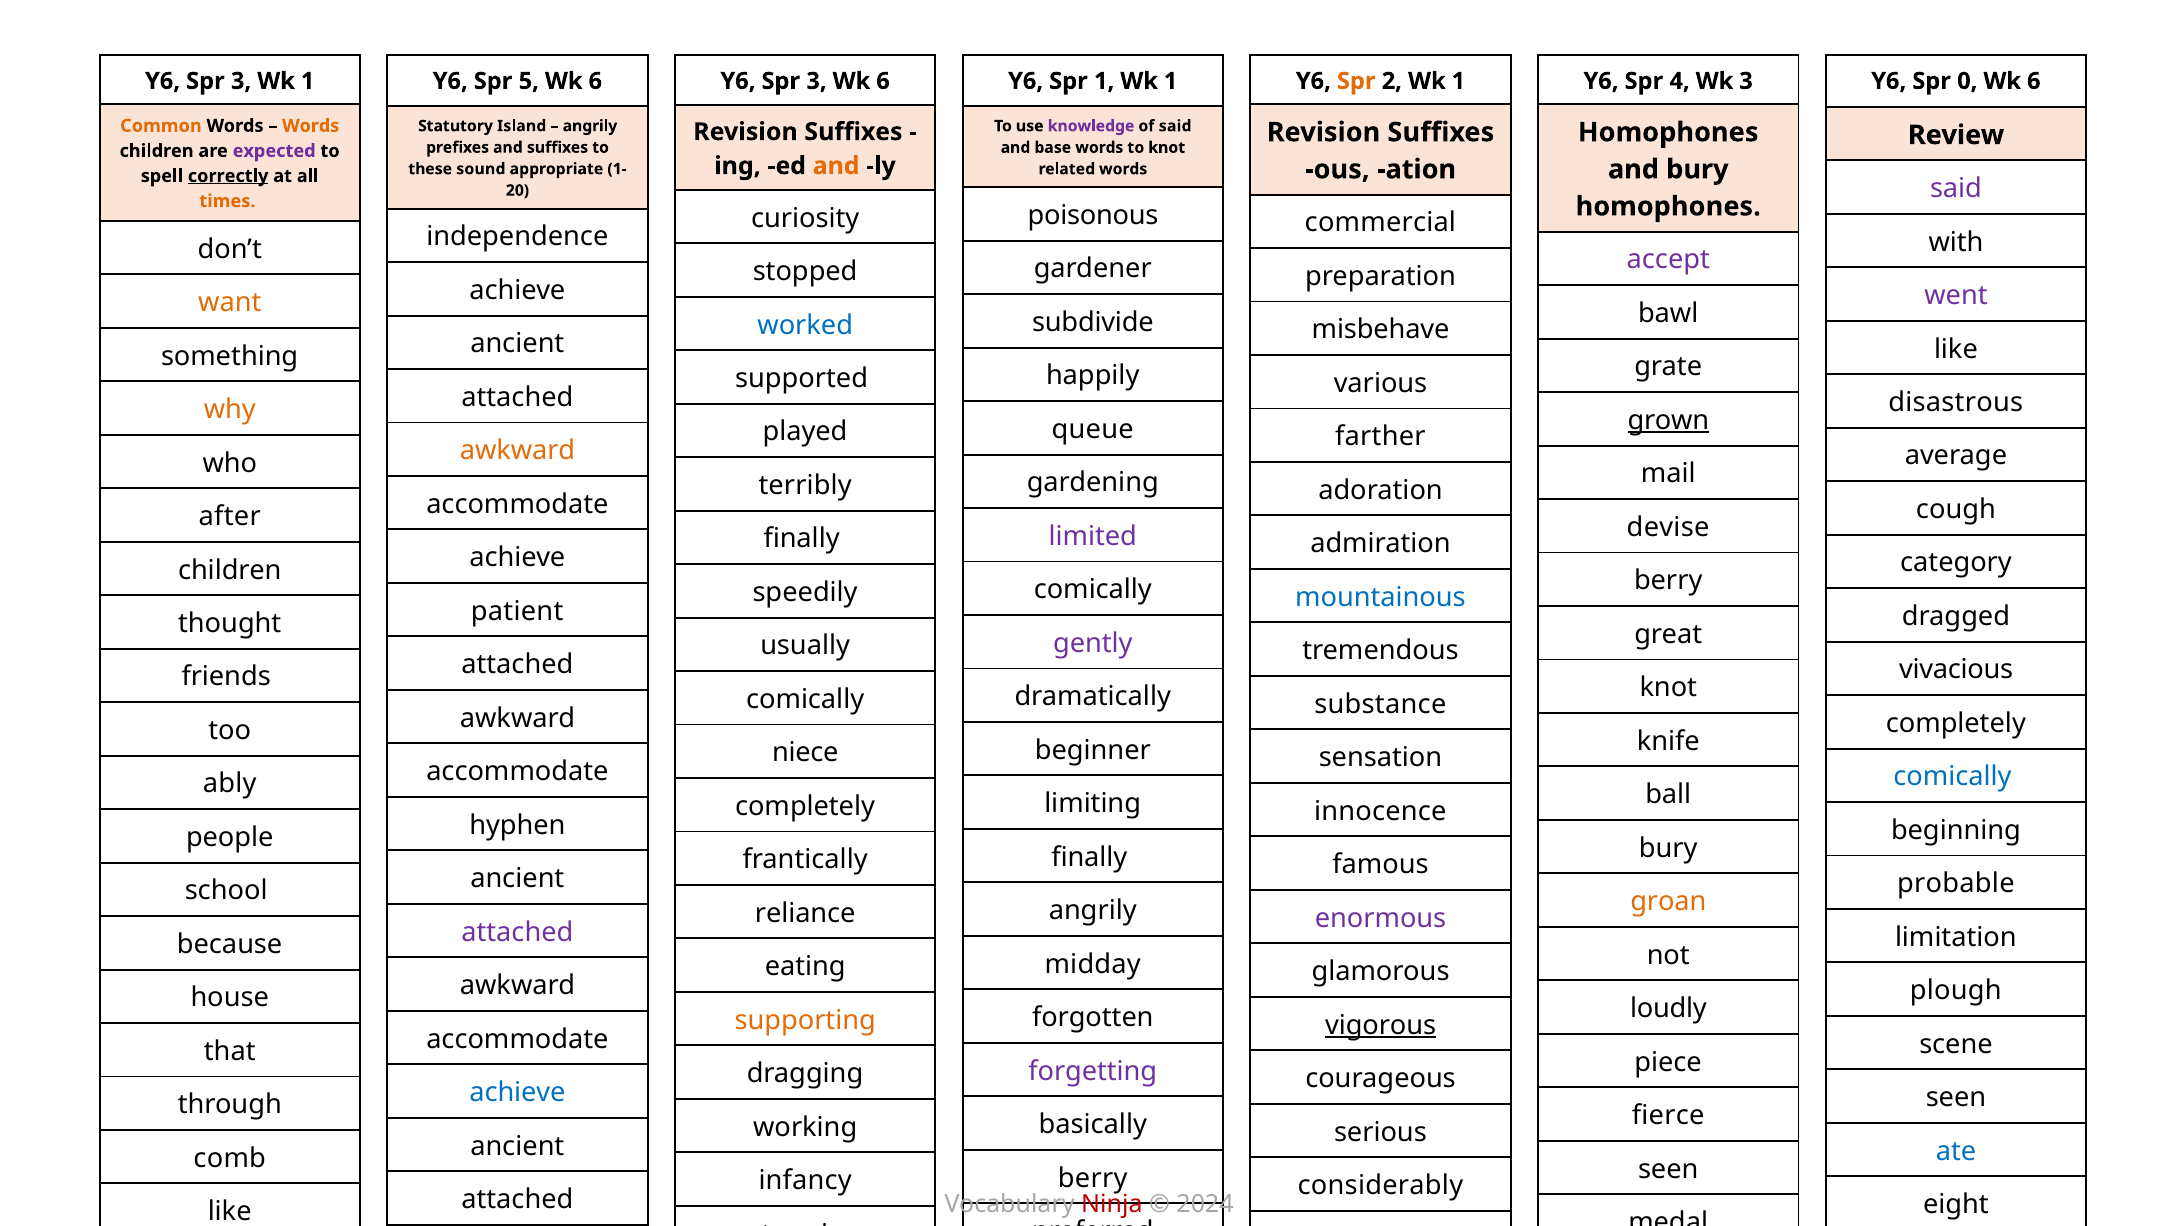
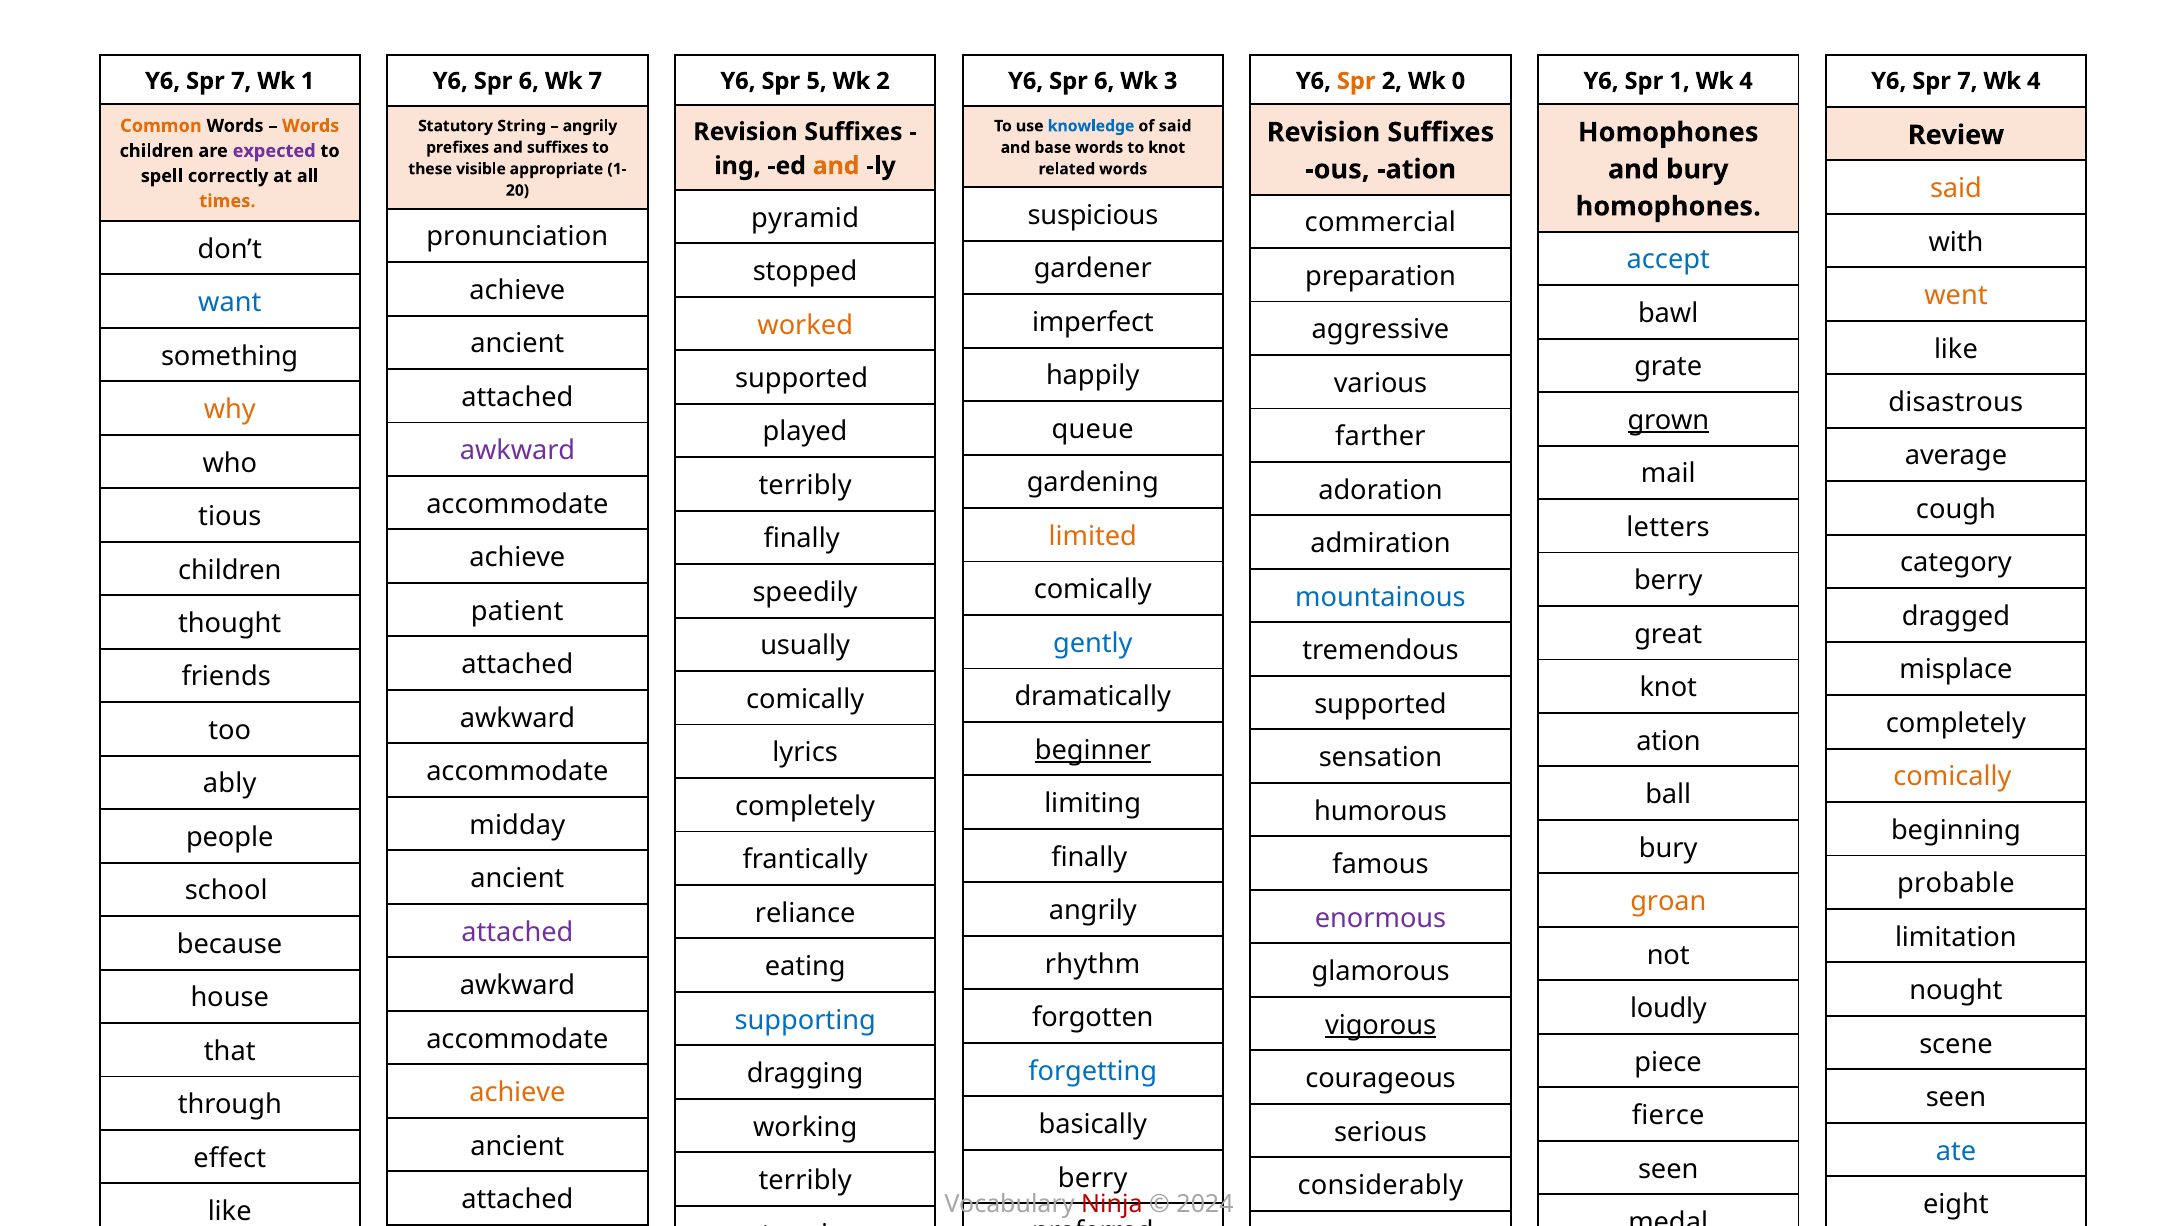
3 at (241, 81): 3 -> 7
5 at (529, 81): 5 -> 6
6 at (595, 81): 6 -> 7
3 at (816, 81): 3 -> 5
6 at (883, 81): 6 -> 2
1 at (1104, 81): 1 -> 6
1 at (1171, 81): 1 -> 3
2 Wk 1: 1 -> 0
Spr 4: 4 -> 1
3 at (1746, 81): 3 -> 4
0 at (1967, 81): 0 -> 7
6 at (2034, 81): 6 -> 4
Island: Island -> String
knowledge colour: purple -> blue
sound: sound -> visible
correctly underline: present -> none
said at (1956, 189) colour: purple -> orange
poisonous: poisonous -> suspicious
curiosity: curiosity -> pyramid
independence: independence -> pronunciation
accept colour: purple -> blue
went colour: purple -> orange
want colour: orange -> blue
subdivide: subdivide -> imperfect
worked colour: blue -> orange
misbehave: misbehave -> aggressive
awkward at (518, 451) colour: orange -> purple
after: after -> tious
devise: devise -> letters
limited colour: purple -> orange
gently colour: purple -> blue
vivacious: vivacious -> misplace
substance at (1380, 704): substance -> supported
knife at (1668, 741): knife -> ation
beginner underline: none -> present
niece: niece -> lyrics
comically at (1952, 777) colour: blue -> orange
innocence: innocence -> humorous
hyphen: hyphen -> midday
midday: midday -> rhythm
plough: plough -> nought
supporting colour: orange -> blue
forgetting colour: purple -> blue
achieve at (517, 1092) colour: blue -> orange
comb: comb -> effect
infancy at (805, 1180): infancy -> terribly
